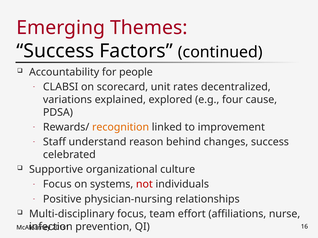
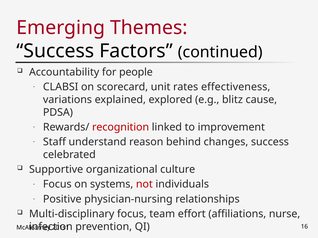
decentralized: decentralized -> effectiveness
four: four -> blitz
recognition colour: orange -> red
